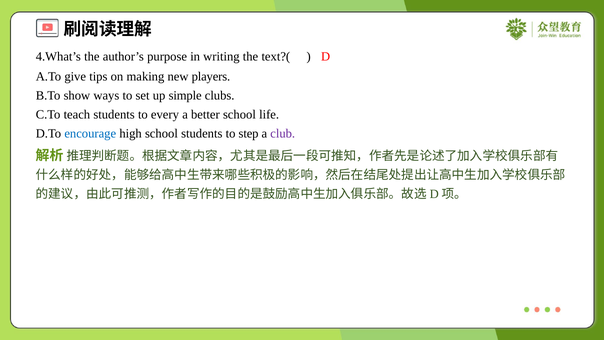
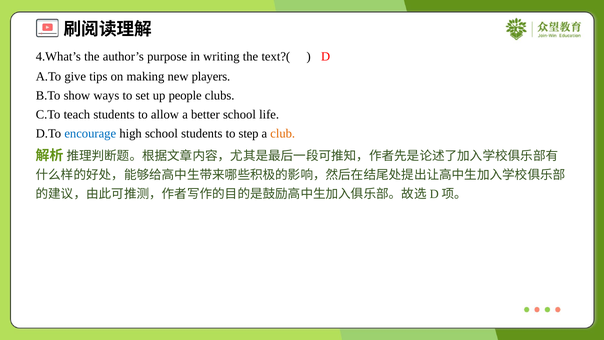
simple: simple -> people
every: every -> allow
club colour: purple -> orange
